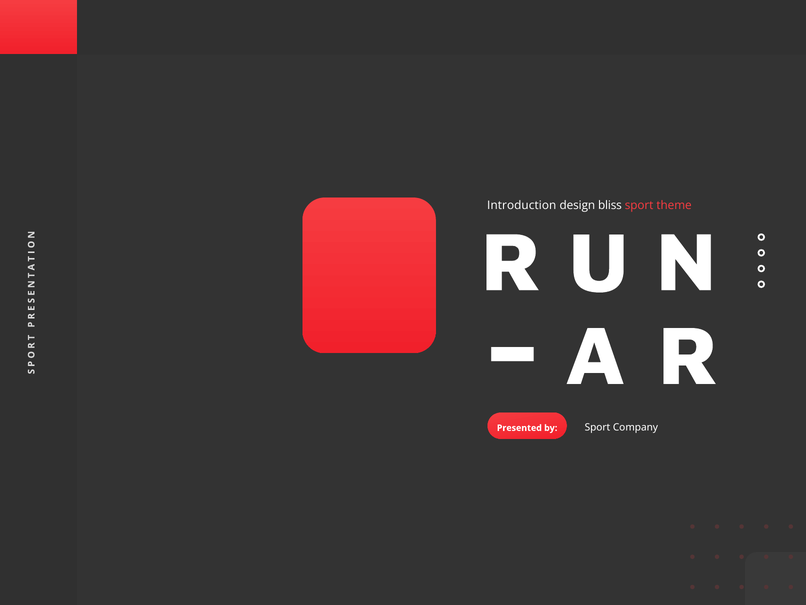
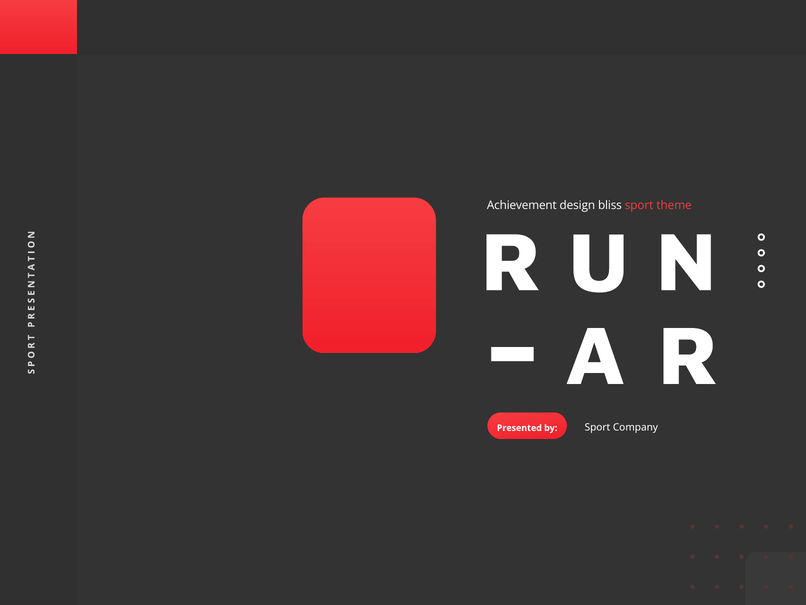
Introduction: Introduction -> Achievement
